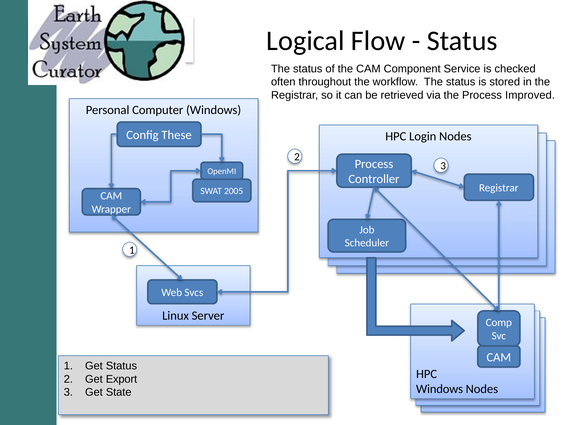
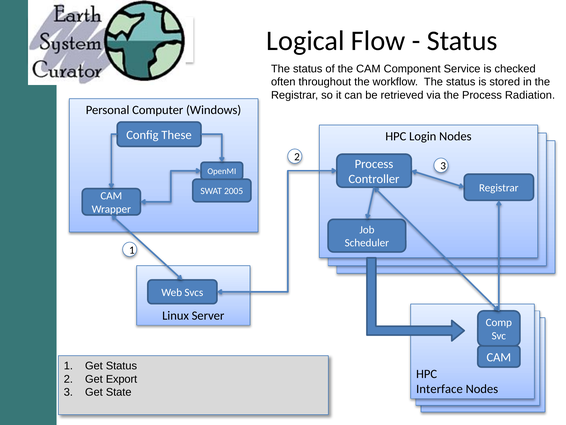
Improved: Improved -> Radiation
Windows at (440, 389): Windows -> Interface
